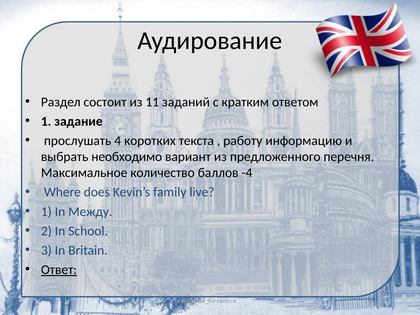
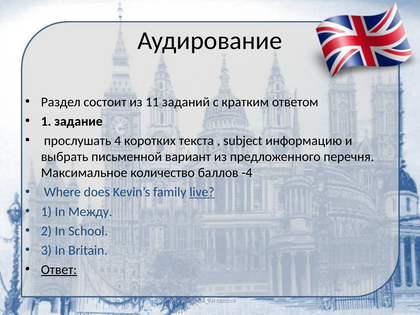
работу: работу -> subject
необходимо: необходимо -> письменной
live underline: none -> present
